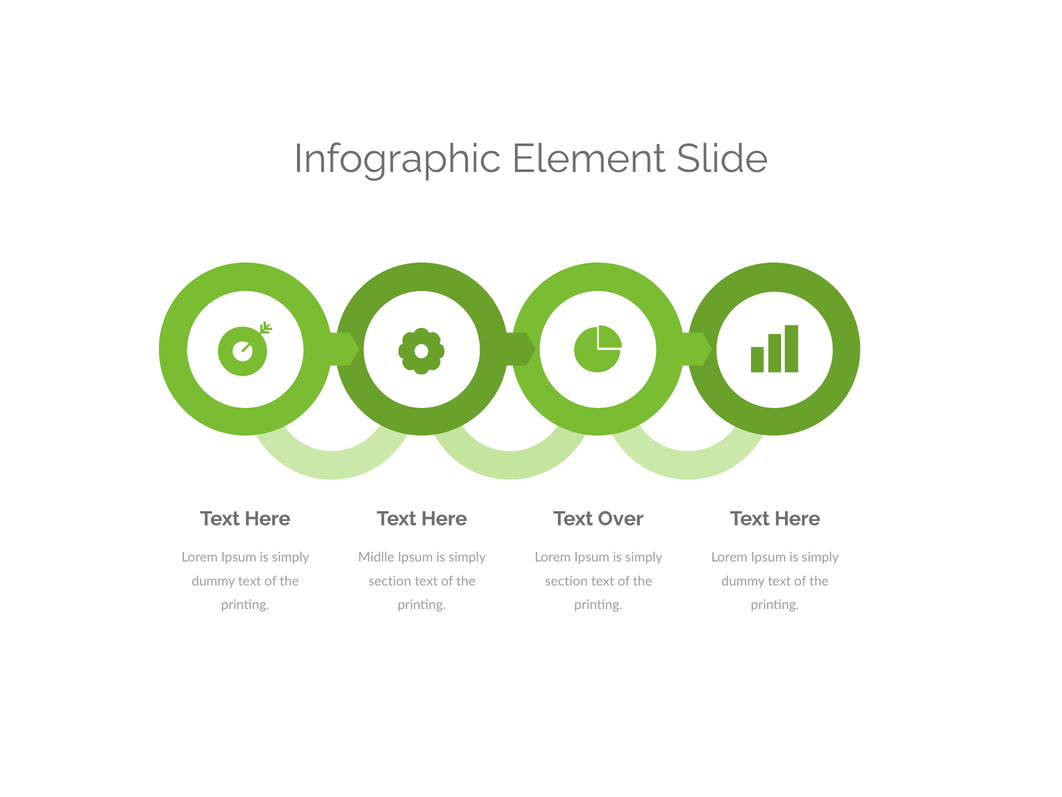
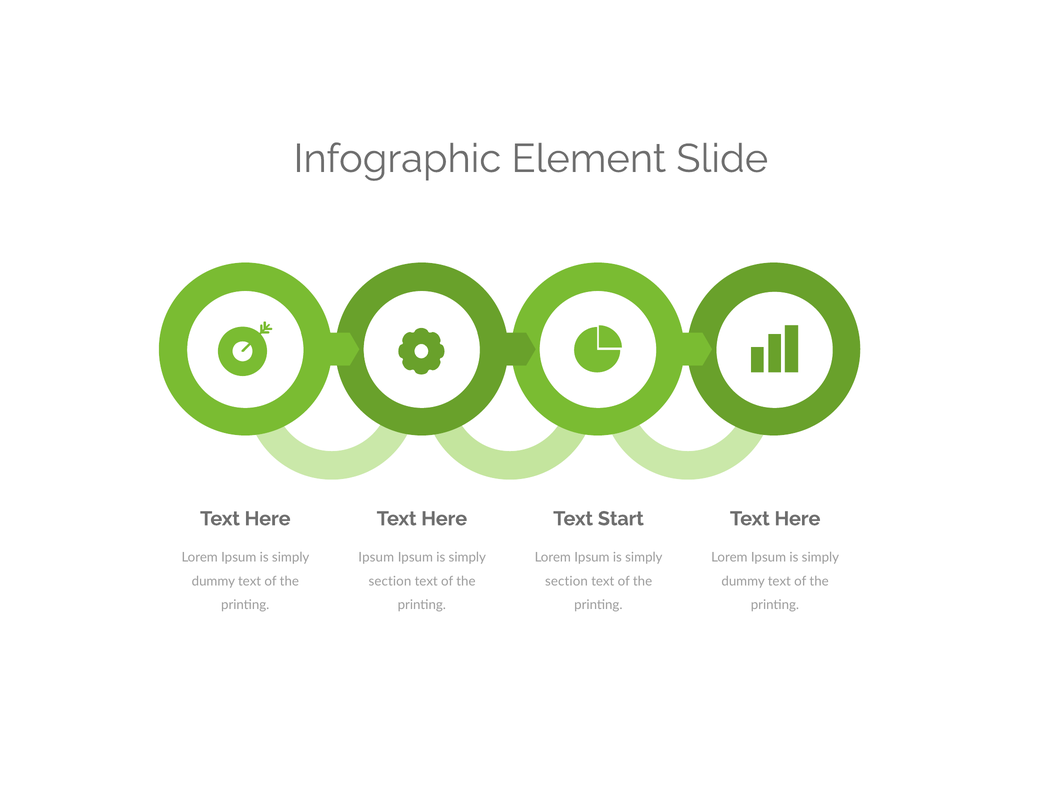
Over: Over -> Start
Midlle at (376, 557): Midlle -> Ipsum
